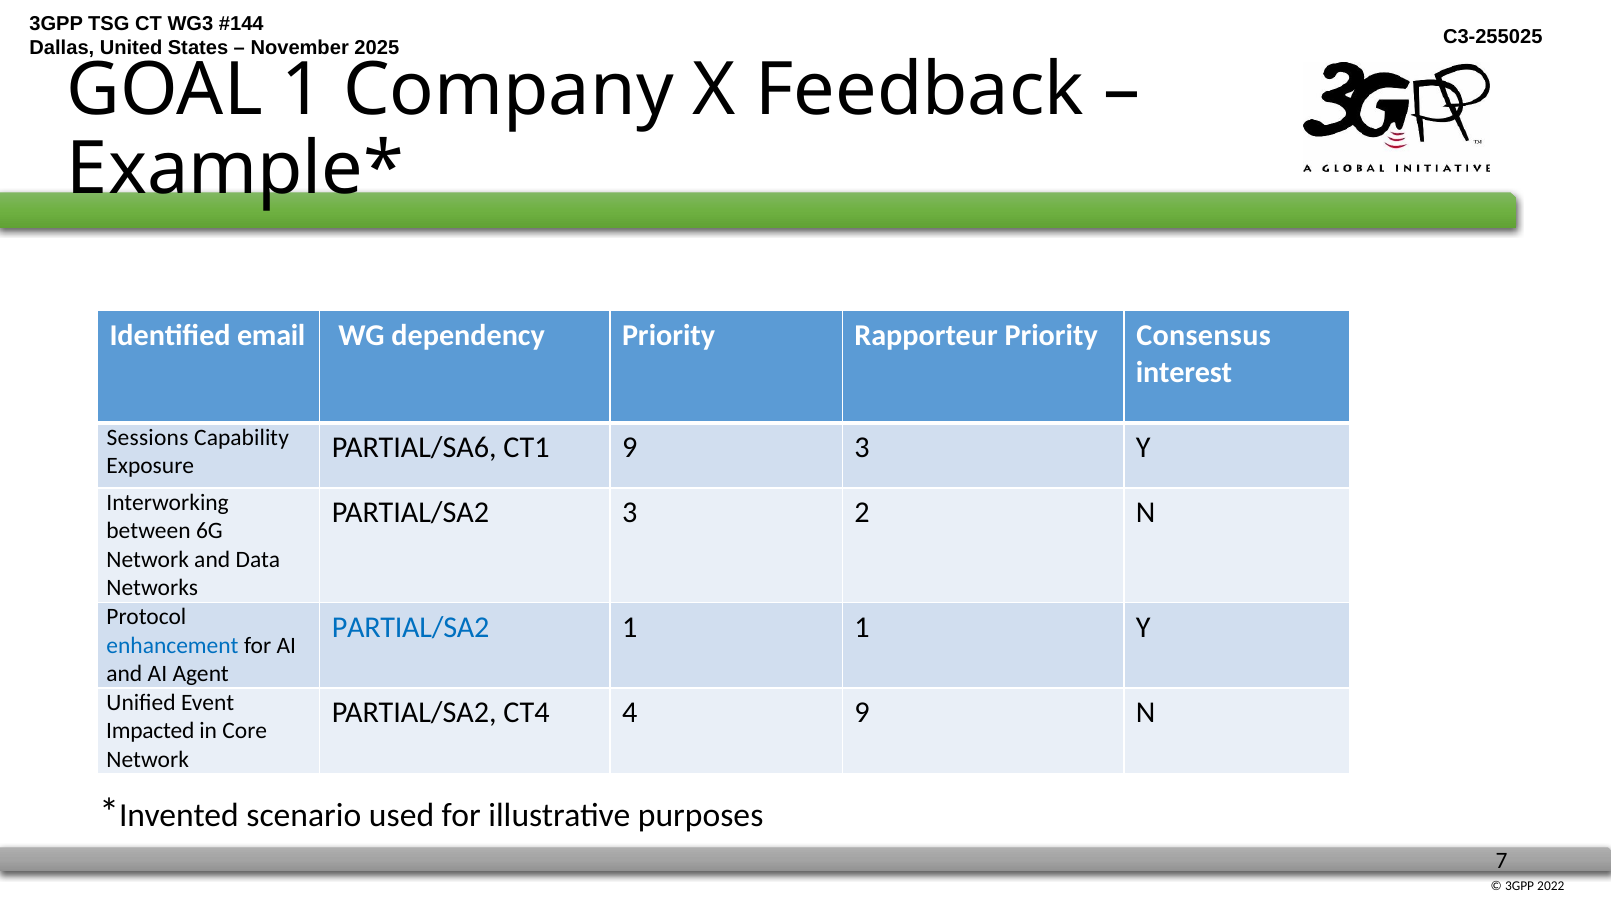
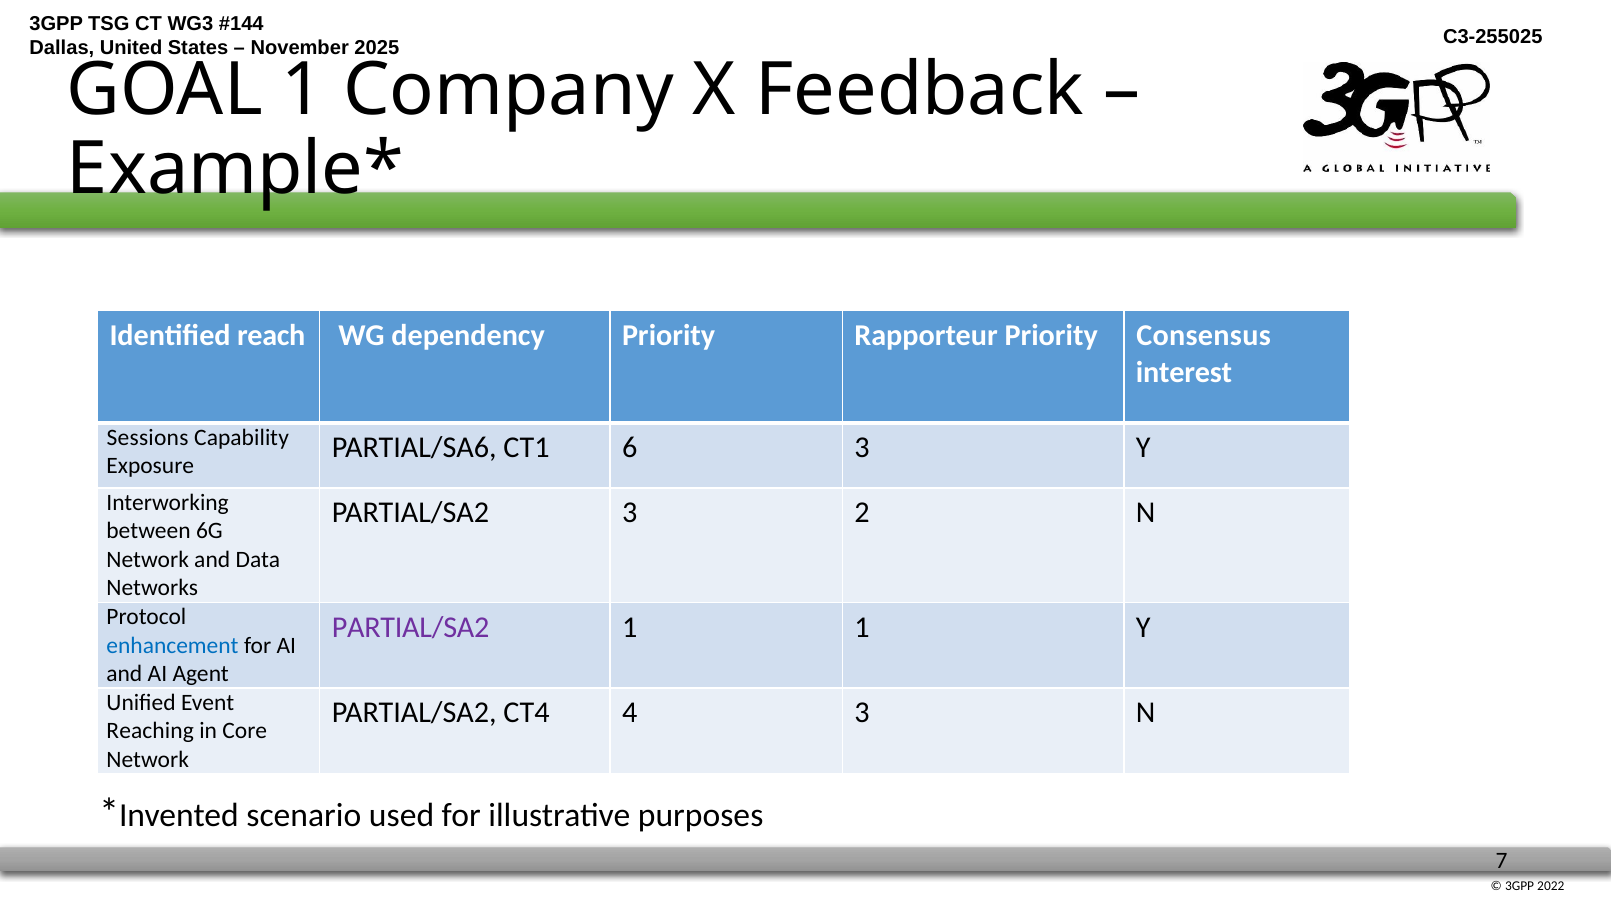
email: email -> reach
CT1 9: 9 -> 6
PARTIAL/SA2 at (411, 627) colour: blue -> purple
4 9: 9 -> 3
Impacted: Impacted -> Reaching
